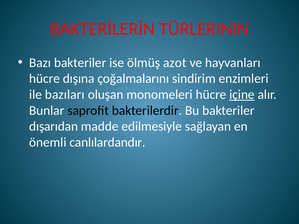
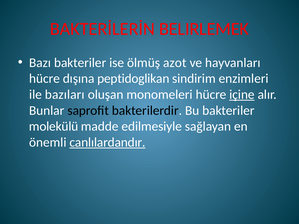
TÜRLERININ: TÜRLERININ -> BELIRLEMEK
çoğalmalarını: çoğalmalarını -> peptidoglikan
dışarıdan: dışarıdan -> molekülü
canlılardandır underline: none -> present
